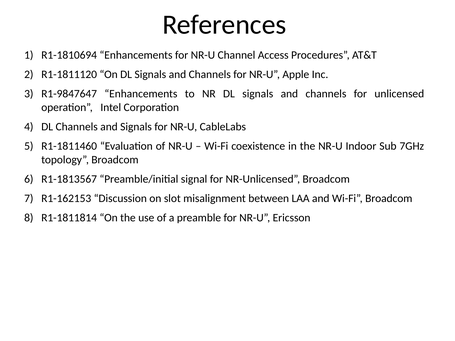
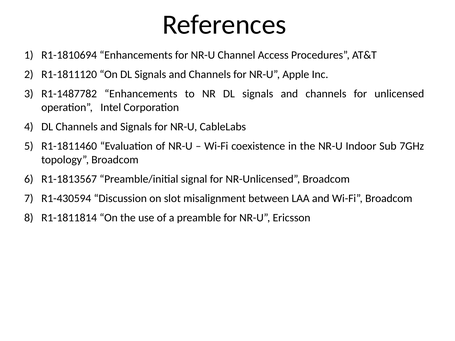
R1-9847647: R1-9847647 -> R1-1487782
R1-162153: R1-162153 -> R1-430594
